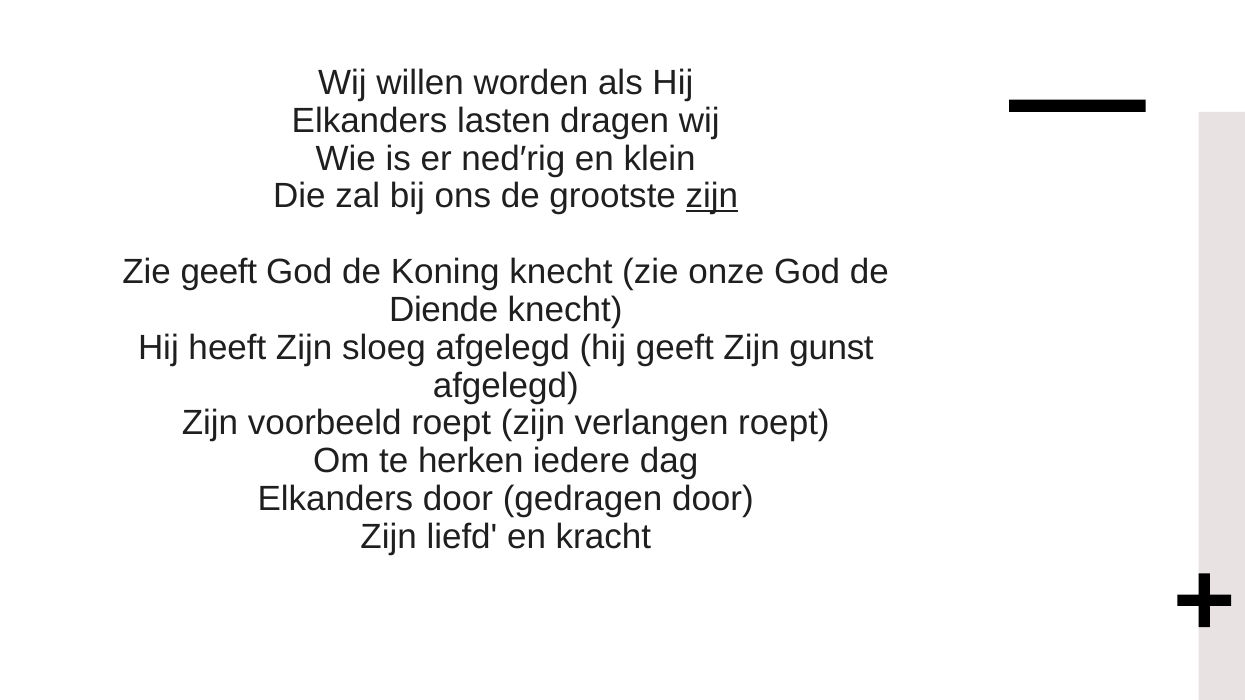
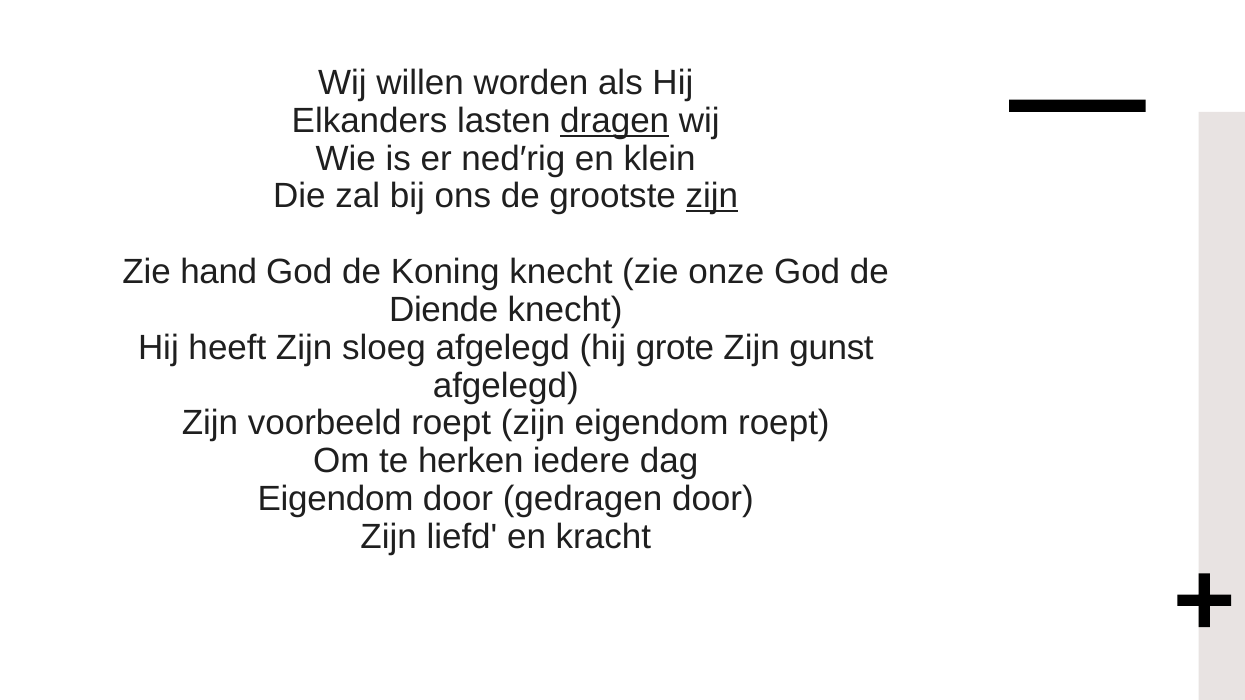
dragen underline: none -> present
Zie geeft: geeft -> hand
hij geeft: geeft -> grote
zijn verlangen: verlangen -> eigendom
Elkanders at (335, 499): Elkanders -> Eigendom
